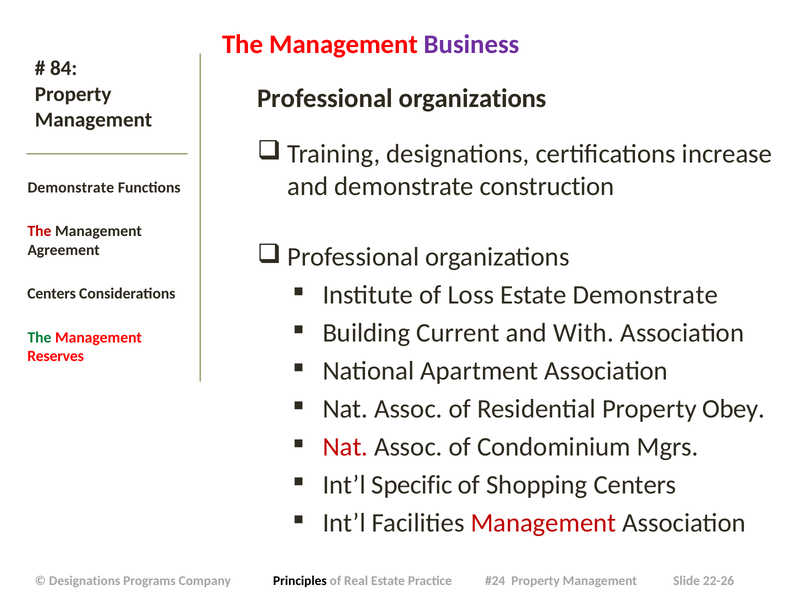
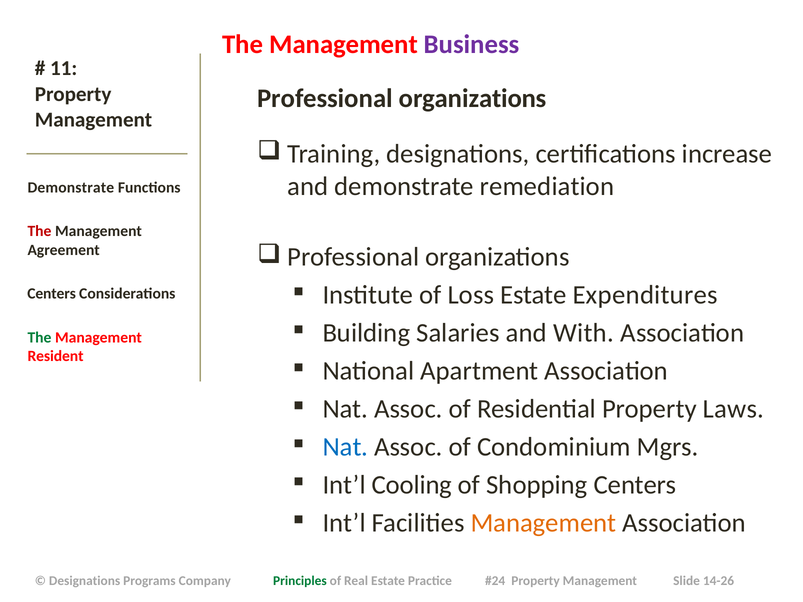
84: 84 -> 11
construction: construction -> remediation
Estate Demonstrate: Demonstrate -> Expenditures
Current: Current -> Salaries
Reserves: Reserves -> Resident
Obey: Obey -> Laws
Nat at (345, 447) colour: red -> blue
Specific: Specific -> Cooling
Management at (543, 523) colour: red -> orange
Principles colour: black -> green
22-26: 22-26 -> 14-26
